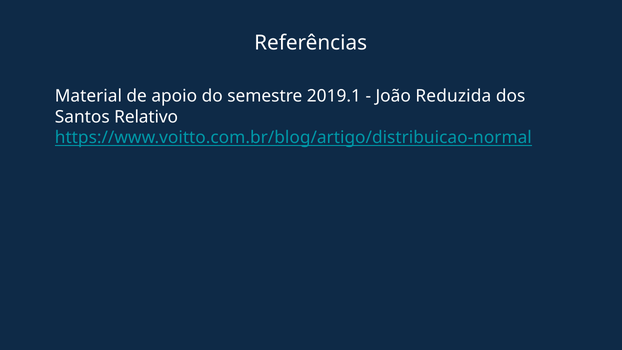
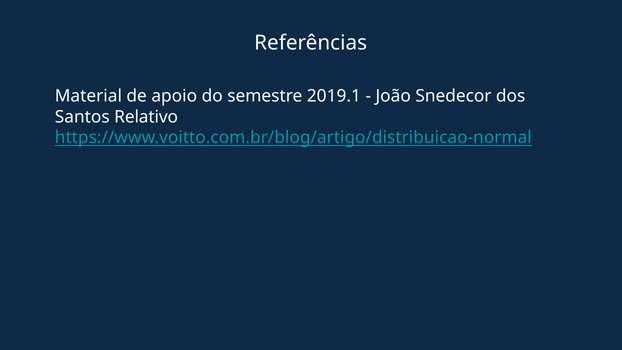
Reduzida: Reduzida -> Snedecor
